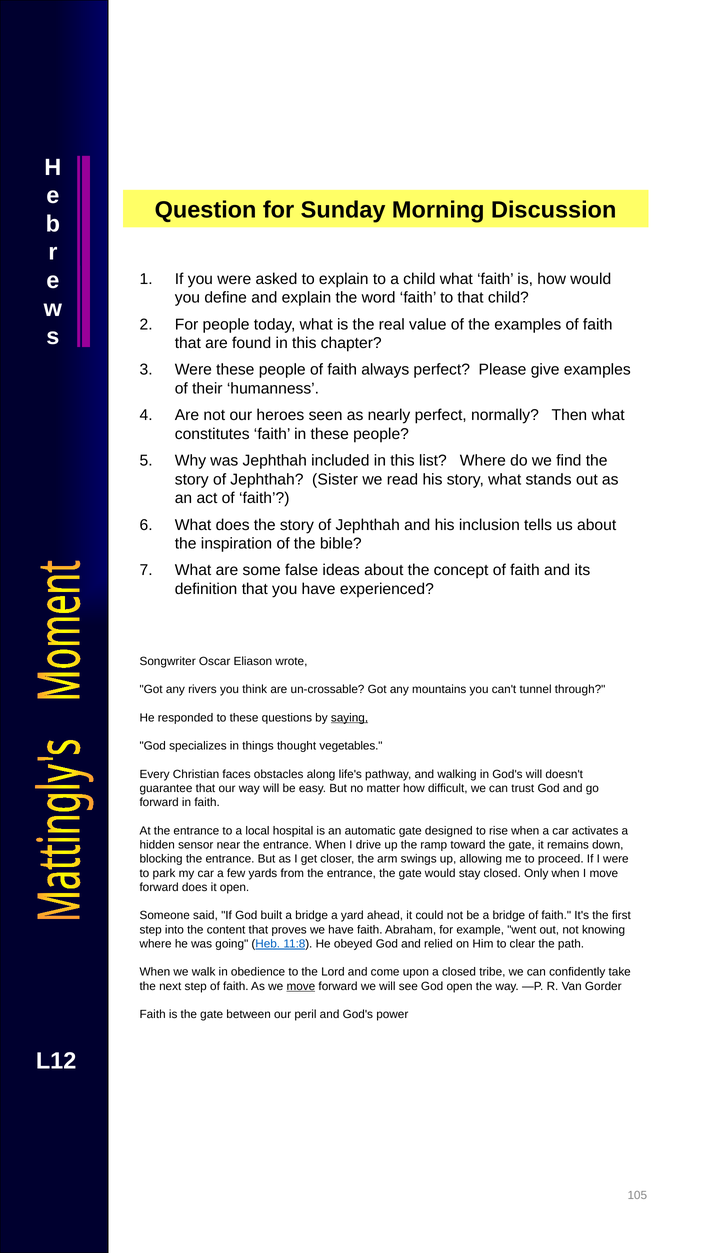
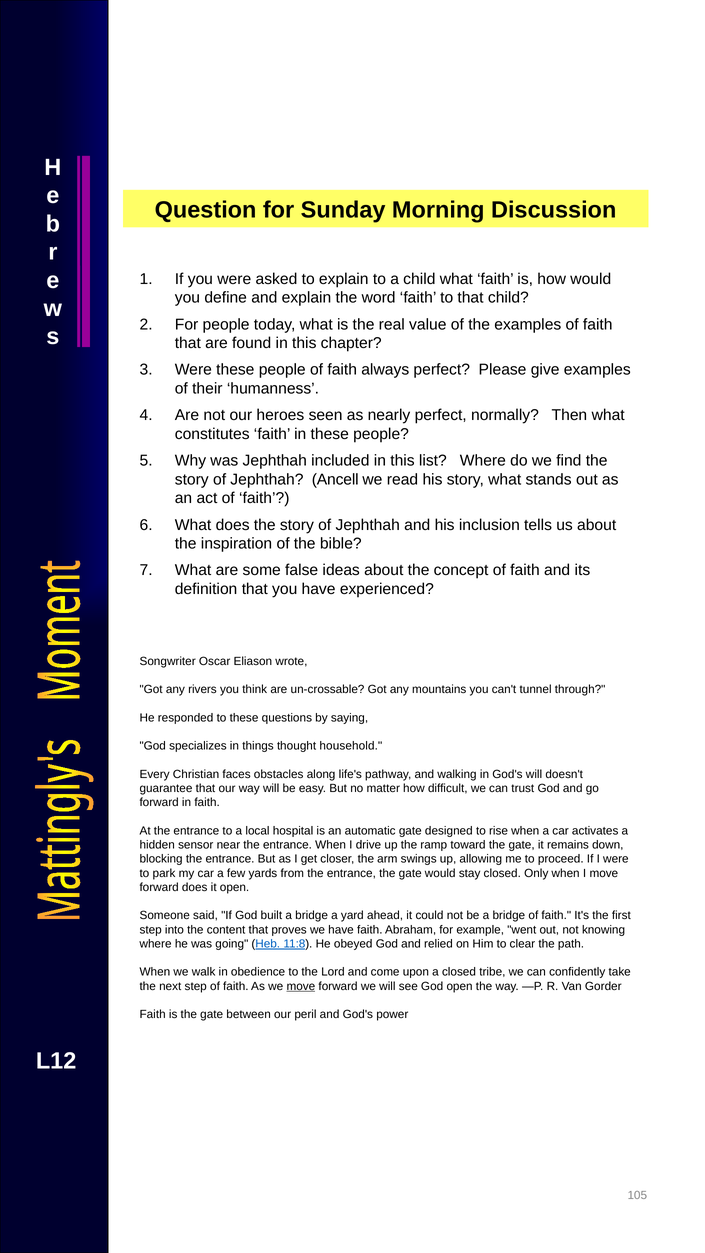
Sister: Sister -> Ancell
saying underline: present -> none
vegetables: vegetables -> household
